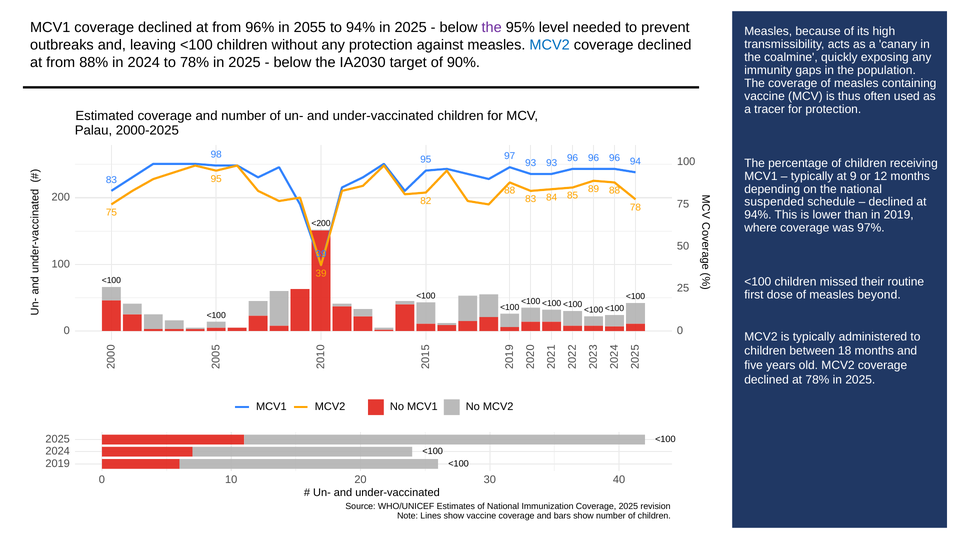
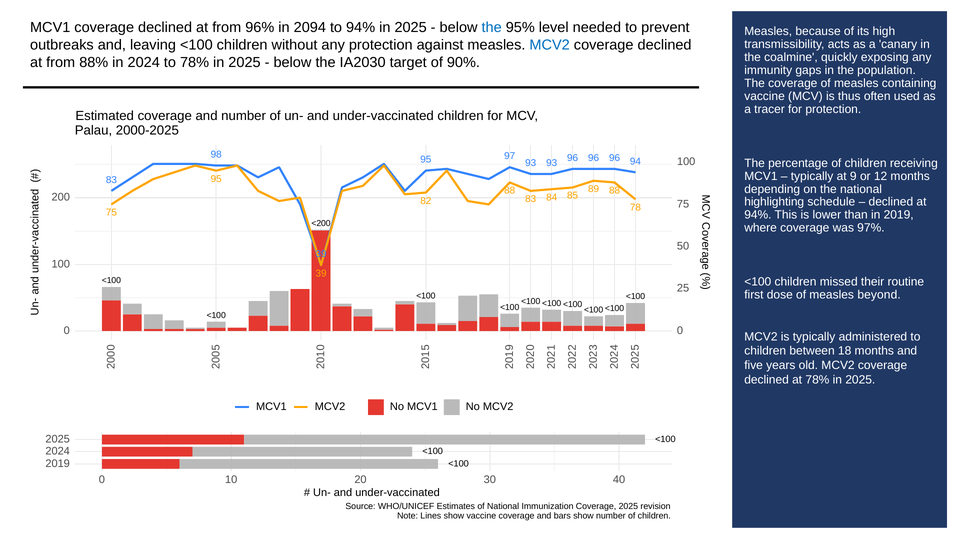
2055: 2055 -> 2094
the at (492, 28) colour: purple -> blue
suspended: suspended -> highlighting
